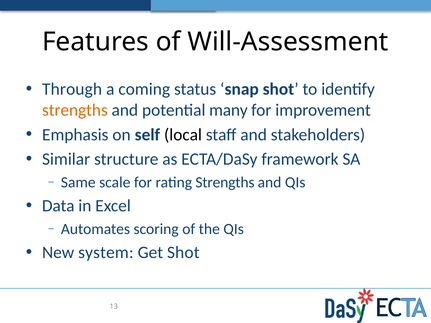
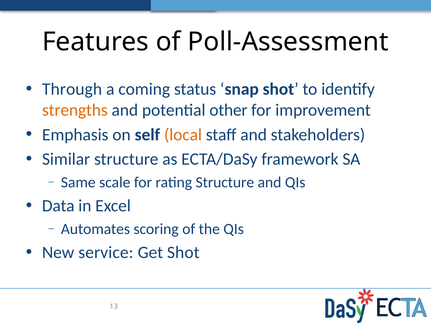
Will-Assessment: Will-Assessment -> Poll-Assessment
many: many -> other
local colour: black -> orange
rating Strengths: Strengths -> Structure
system: system -> service
